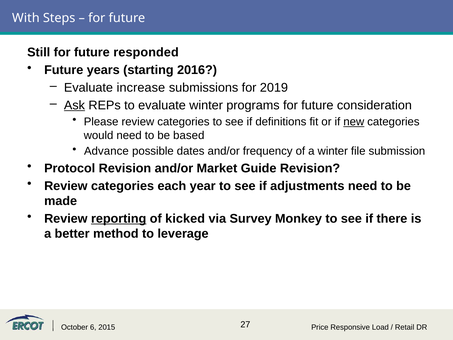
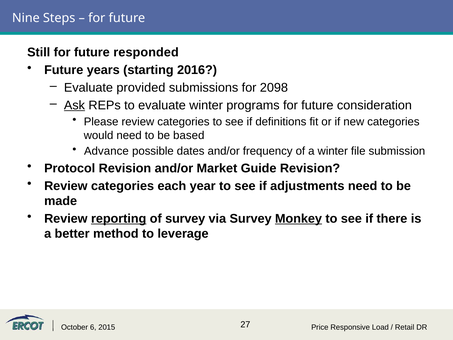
With: With -> Nine
increase: increase -> provided
2019: 2019 -> 2098
new underline: present -> none
of kicked: kicked -> survey
Monkey underline: none -> present
